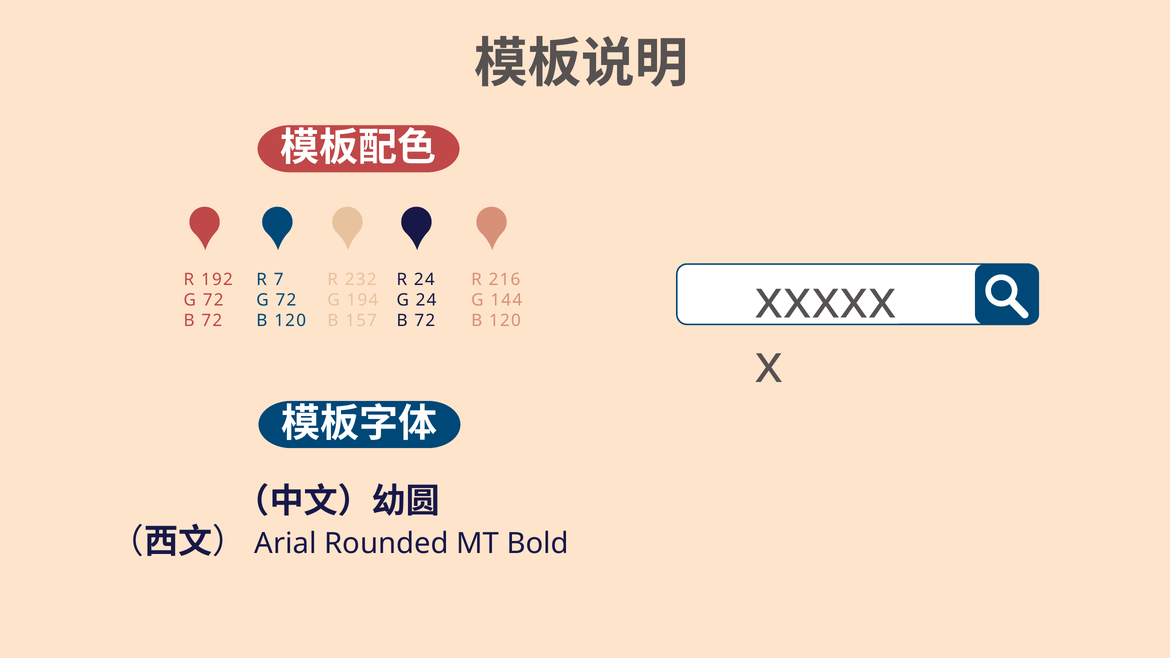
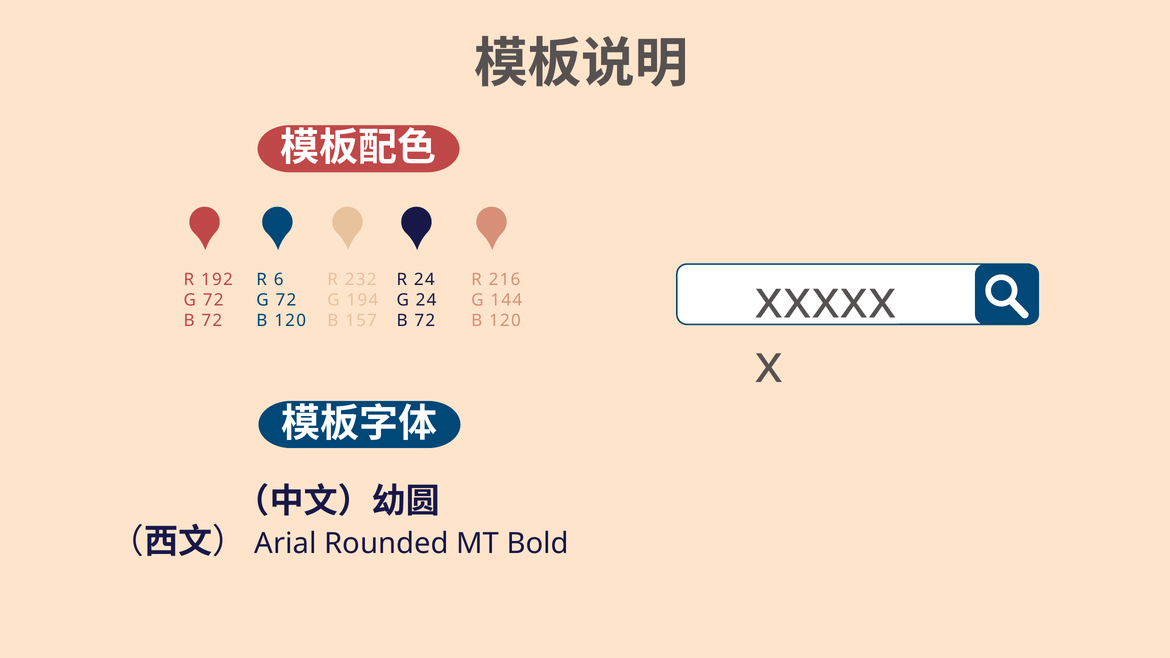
7: 7 -> 6
